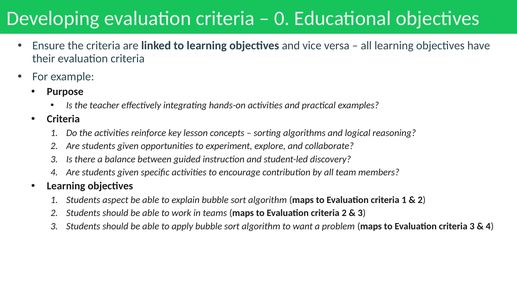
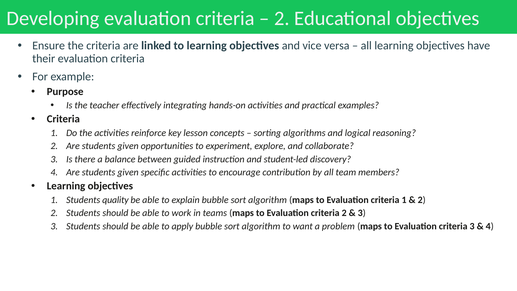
0 at (282, 18): 0 -> 2
aspect: aspect -> quality
